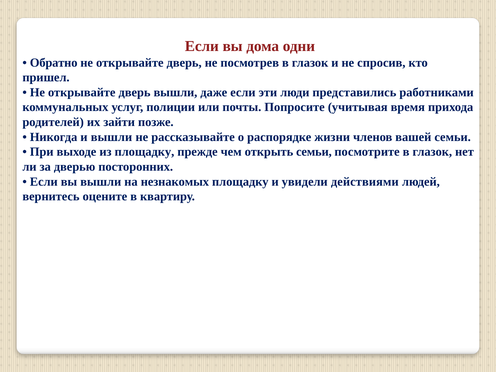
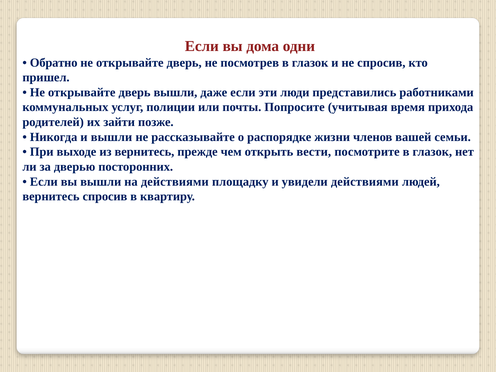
из площадку: площадку -> вернитесь
открыть семьи: семьи -> вести
на незнакомых: незнакомых -> действиями
вернитесь оцените: оцените -> спросив
